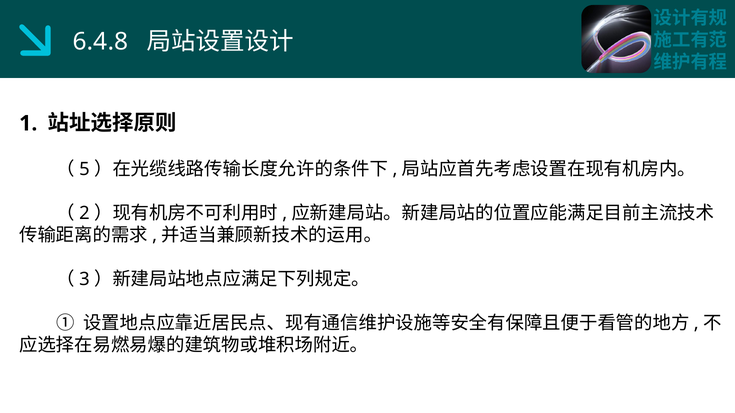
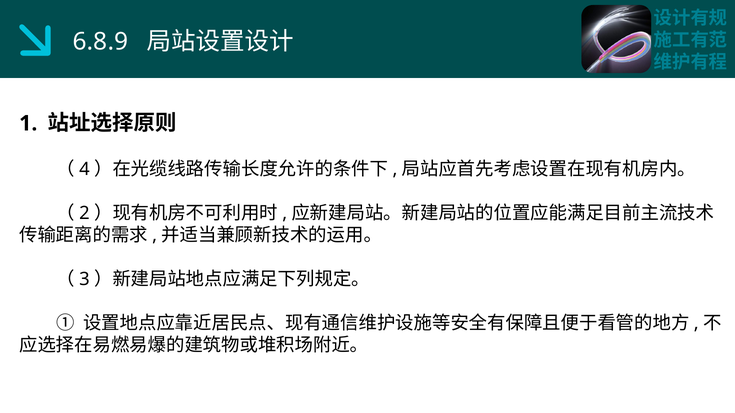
6.4.8: 6.4.8 -> 6.8.9
5: 5 -> 4
